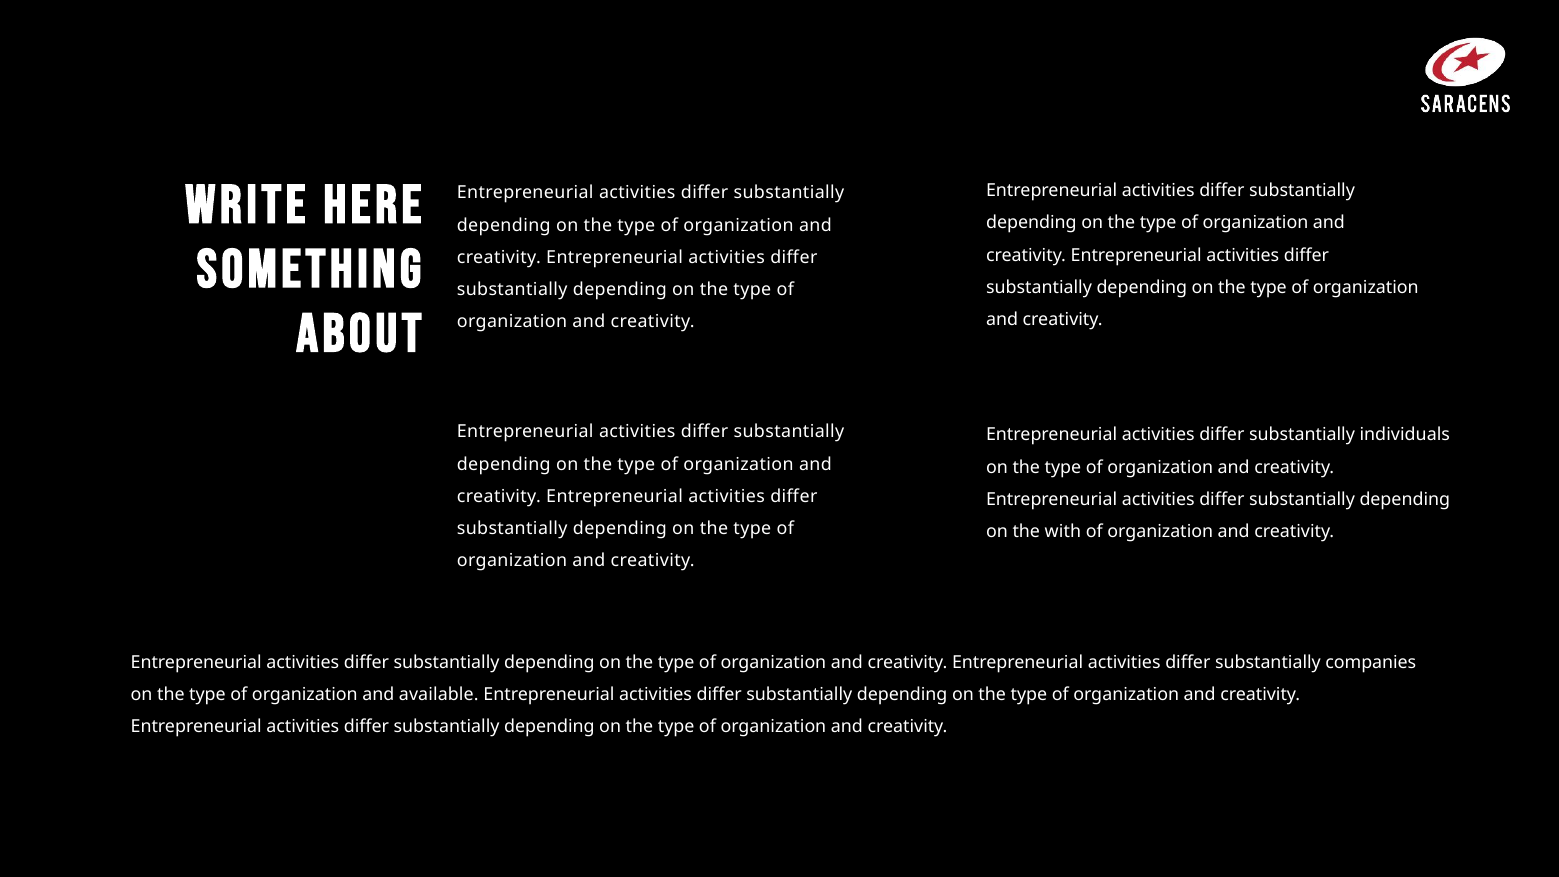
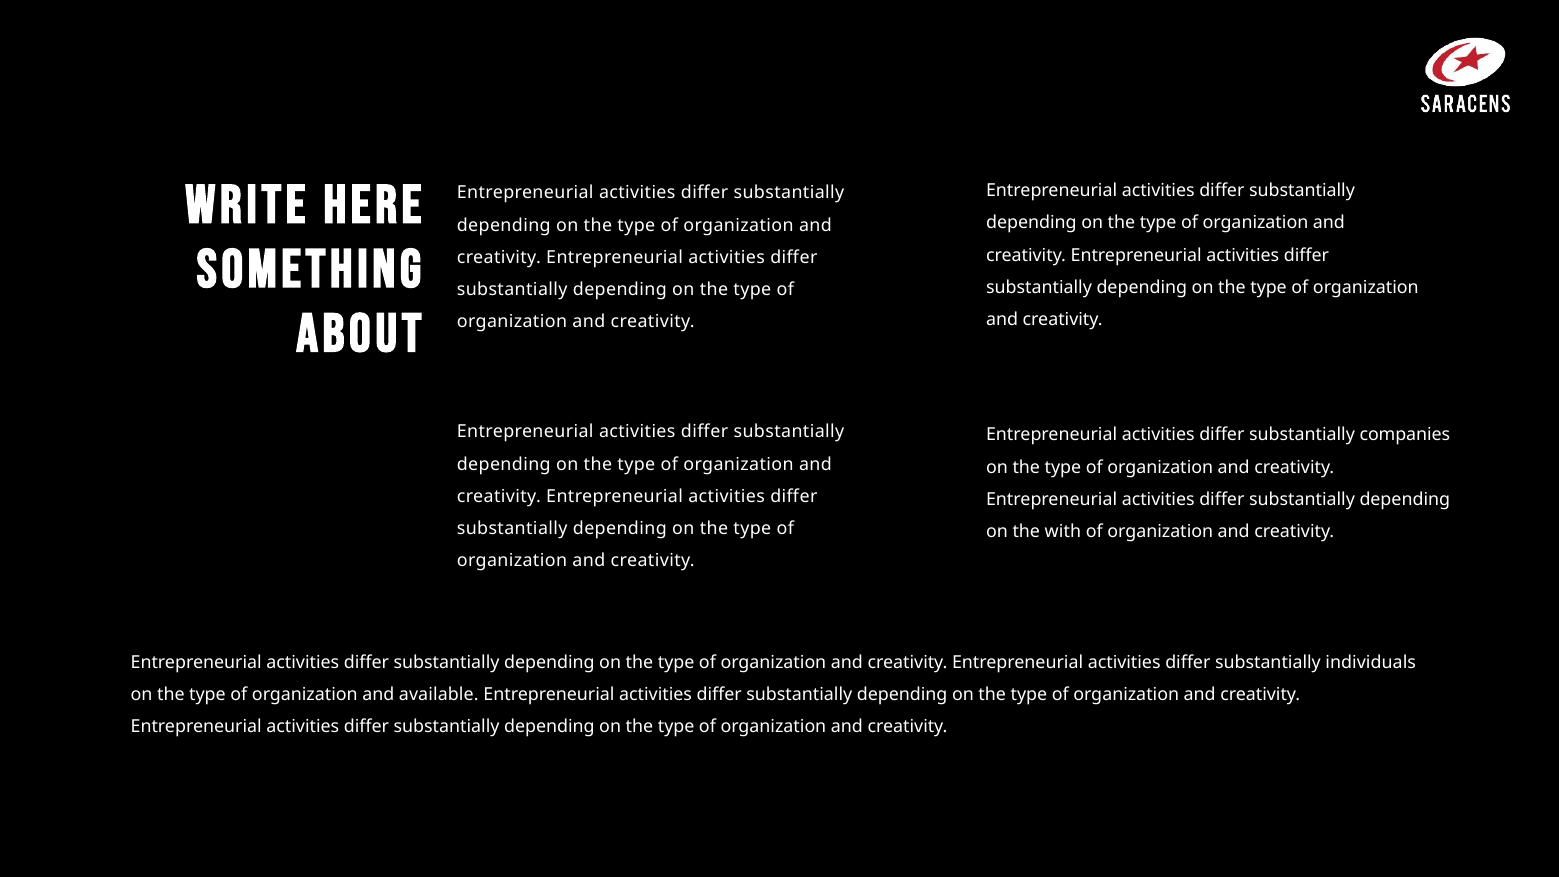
individuals: individuals -> companies
companies: companies -> individuals
